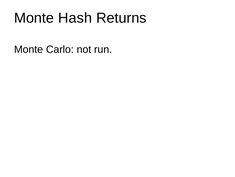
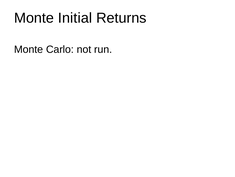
Hash: Hash -> Initial
